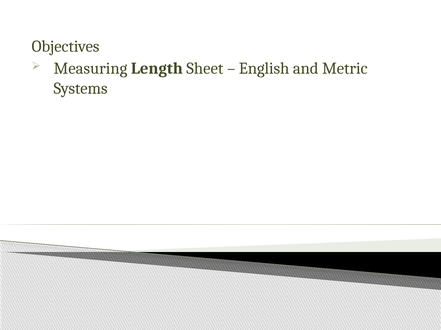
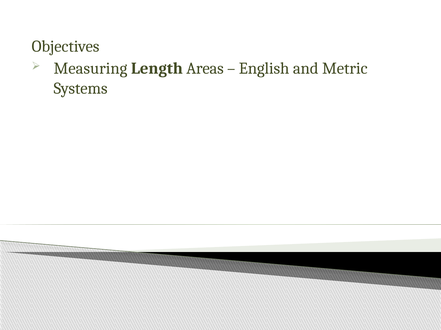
Sheet: Sheet -> Areas
